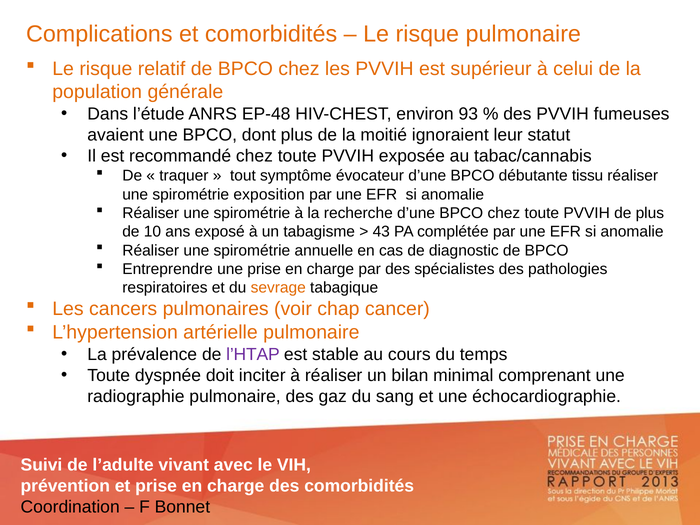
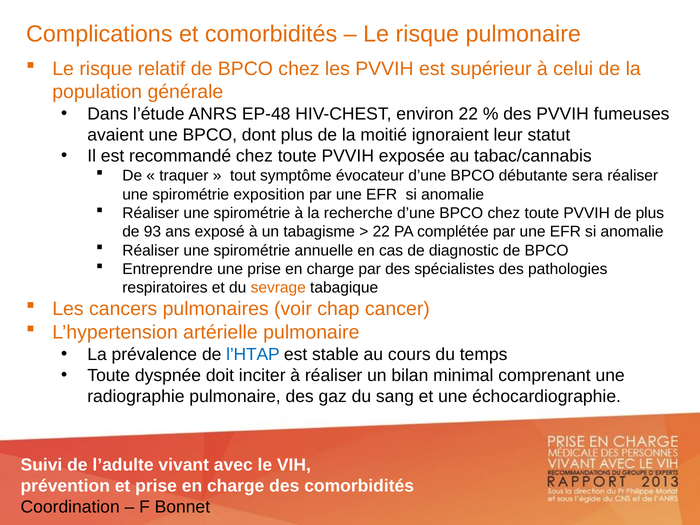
environ 93: 93 -> 22
tissu: tissu -> sera
10: 10 -> 93
43 at (381, 232): 43 -> 22
l’HTAP colour: purple -> blue
